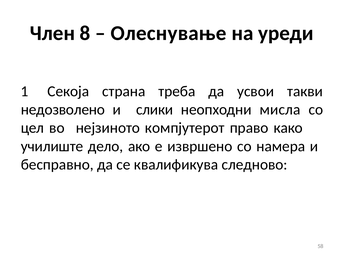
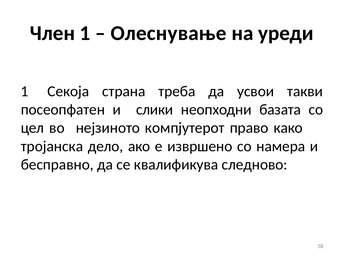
Член 8: 8 -> 1
недозволено: недозволено -> посеопфатен
мисла: мисла -> базата
училиште: училиште -> тројанска
